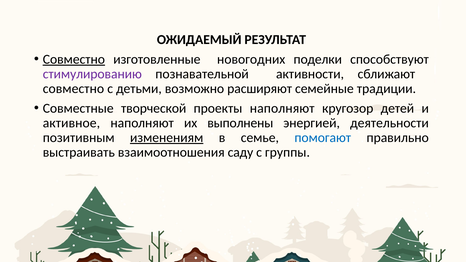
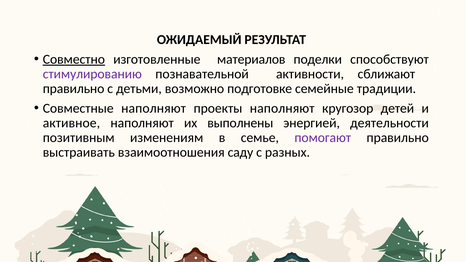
новогодних: новогодних -> материалов
совместно at (73, 89): совместно -> правильно
расширяют: расширяют -> подготовке
Совместные творческой: творческой -> наполняют
изменениям underline: present -> none
помогают colour: blue -> purple
группы: группы -> разных
